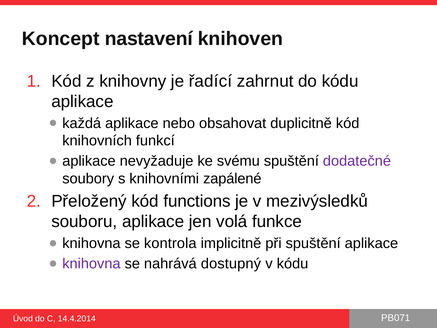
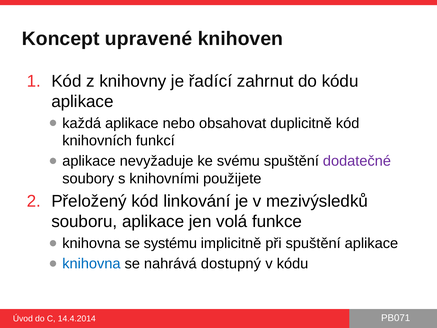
nastavení: nastavení -> upravené
zapálené: zapálené -> použijete
functions: functions -> linkování
kontrola: kontrola -> systému
knihovna at (91, 264) colour: purple -> blue
